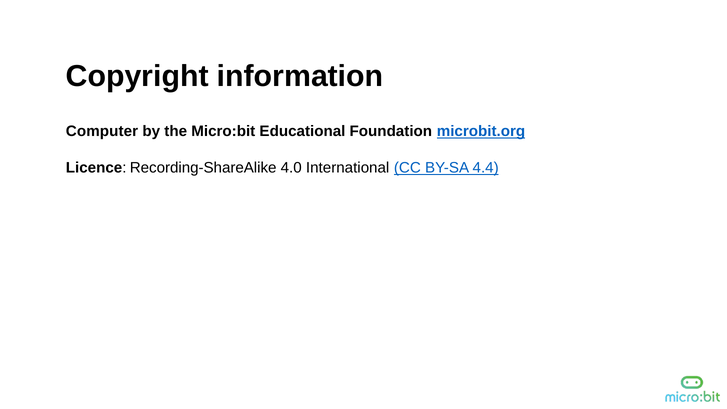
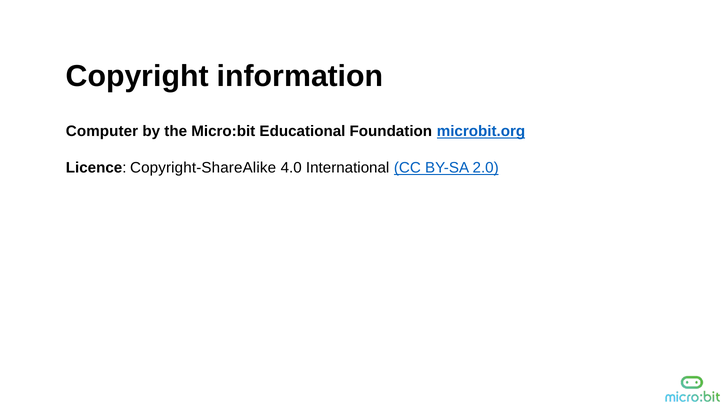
Recording-ShareAlike: Recording-ShareAlike -> Copyright-ShareAlike
4.4: 4.4 -> 2.0
